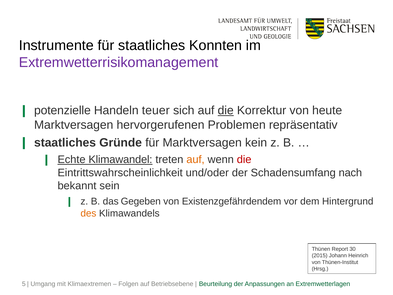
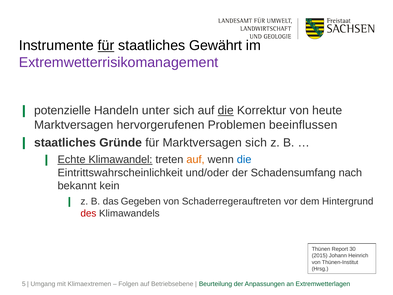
für at (106, 45) underline: none -> present
Konnten: Konnten -> Gewährt
teuer: teuer -> unter
repräsentativ: repräsentativ -> beeinflussen
Marktversagen kein: kein -> sich
die at (244, 159) colour: red -> blue
sein: sein -> kein
Existenzgefährdendem: Existenzgefährdendem -> Schaderregerauftreten
des colour: orange -> red
